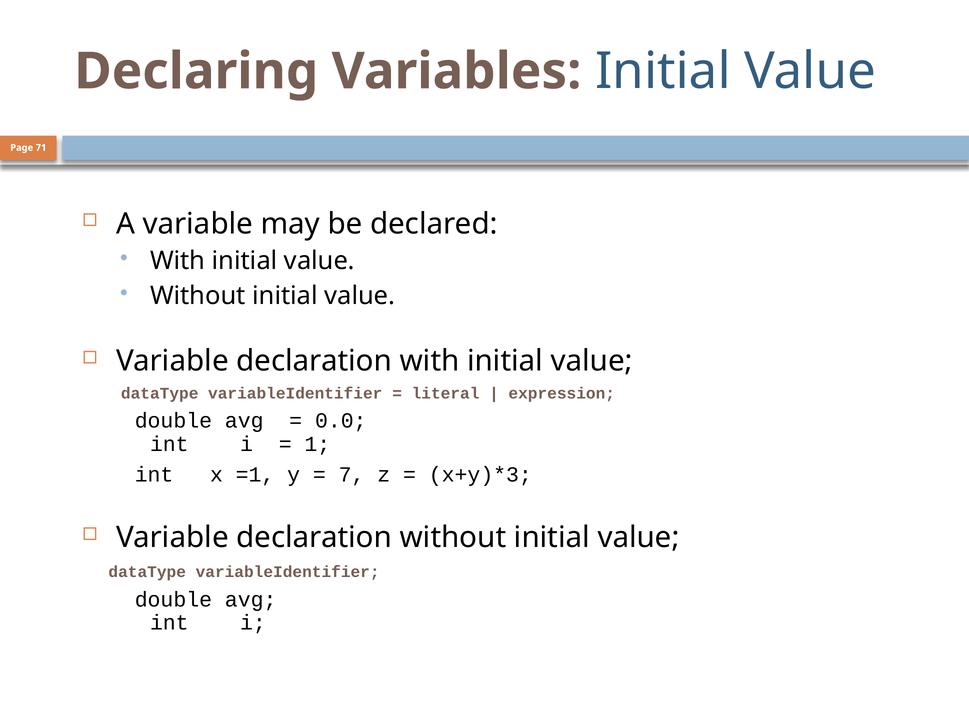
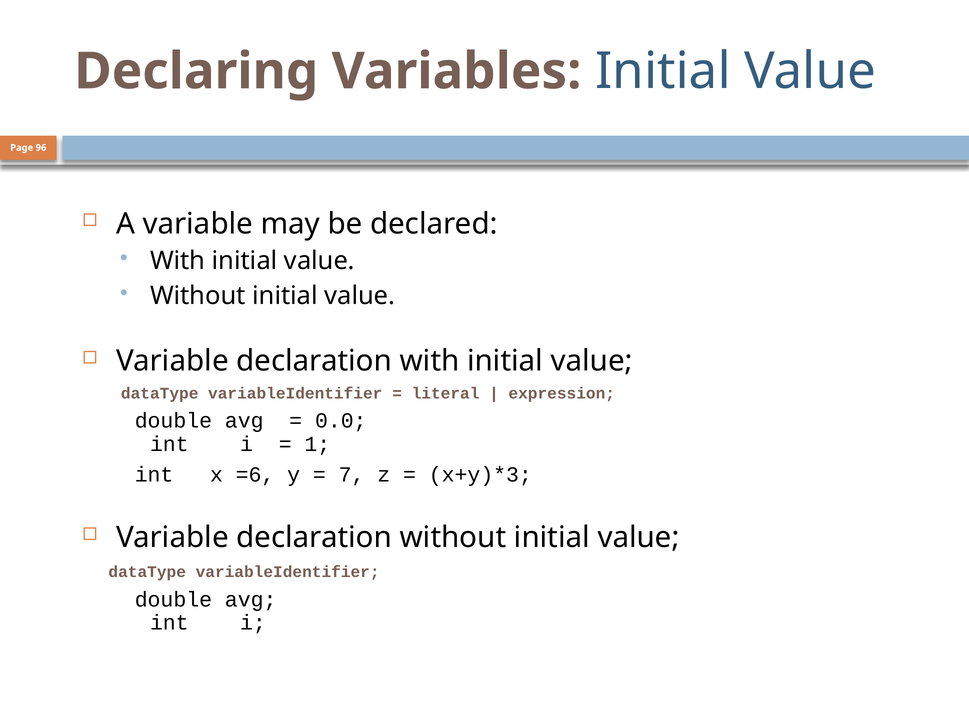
71: 71 -> 96
=1: =1 -> =6
